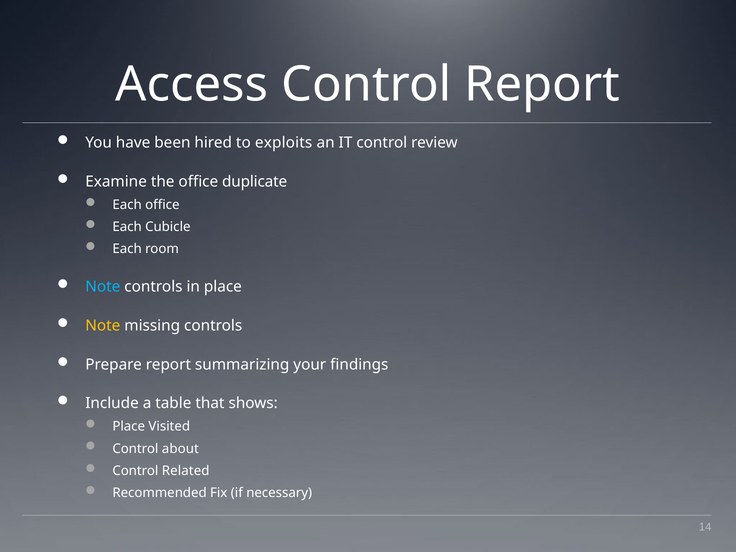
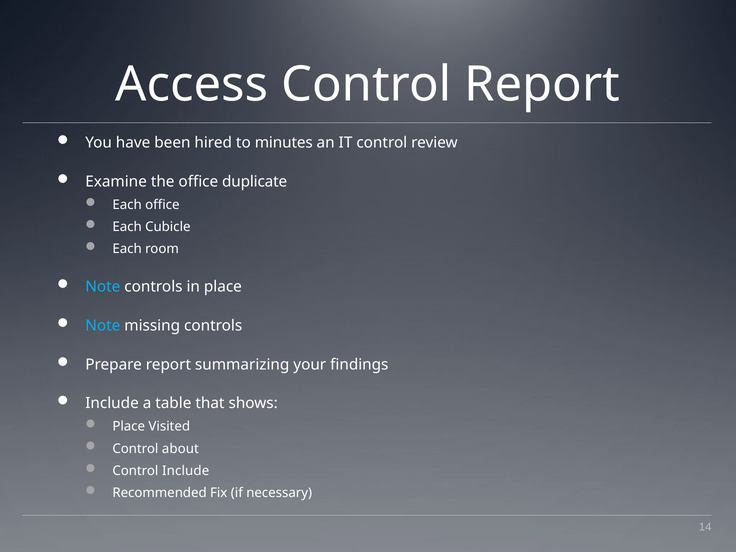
exploits: exploits -> minutes
Note at (103, 326) colour: yellow -> light blue
Control Related: Related -> Include
